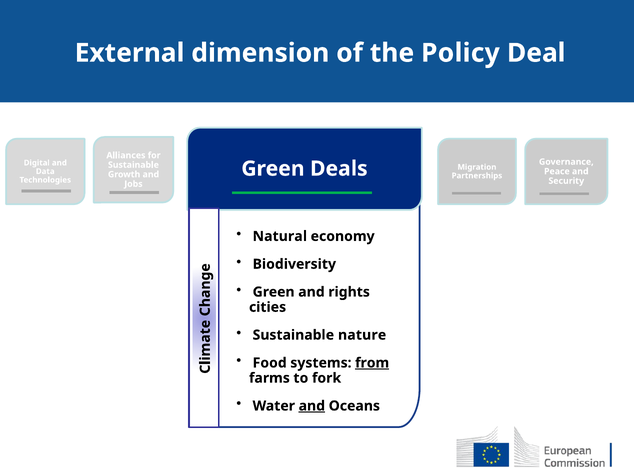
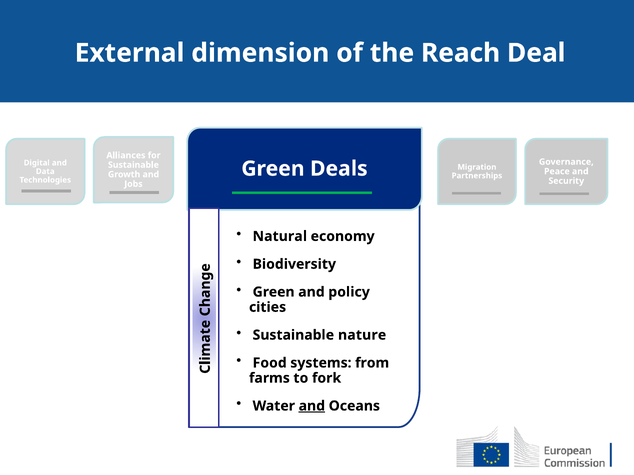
Policy: Policy -> Reach
rights: rights -> policy
from underline: present -> none
